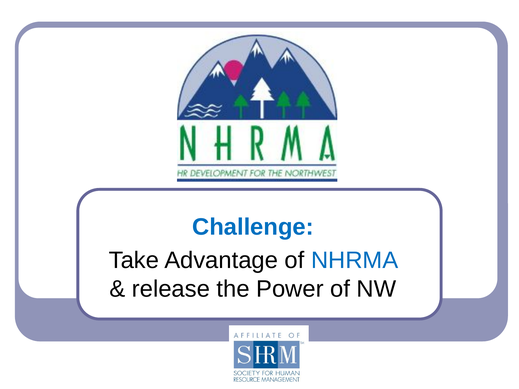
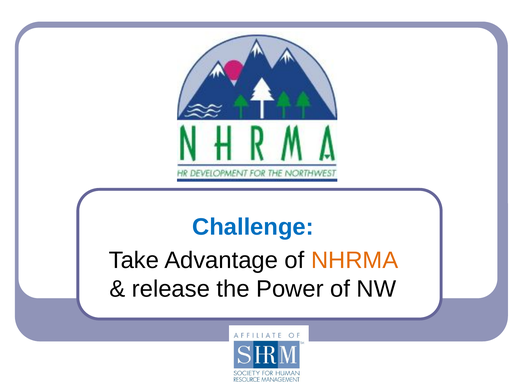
NHRMA colour: blue -> orange
